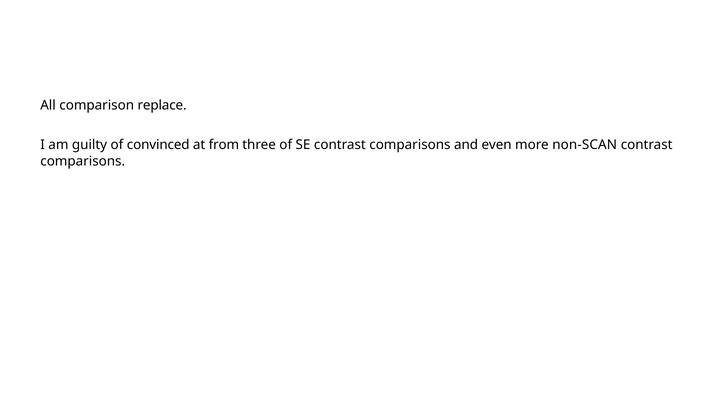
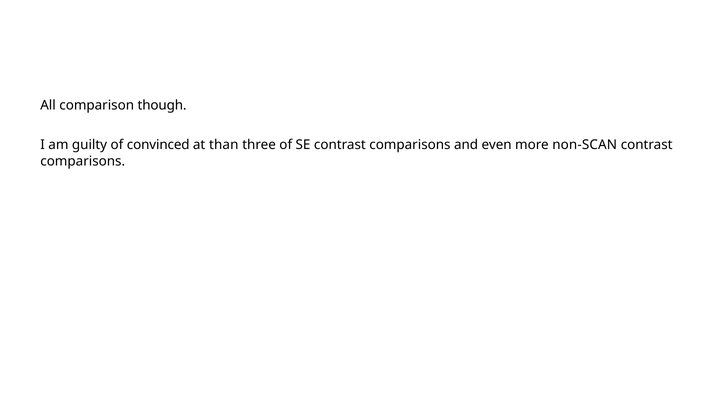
replace: replace -> though
from: from -> than
